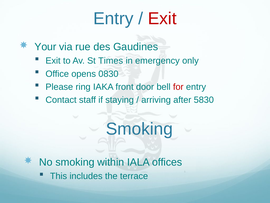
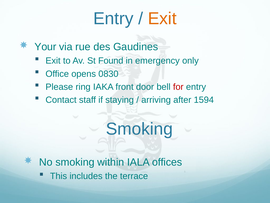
Exit at (162, 18) colour: red -> orange
Times: Times -> Found
5830: 5830 -> 1594
